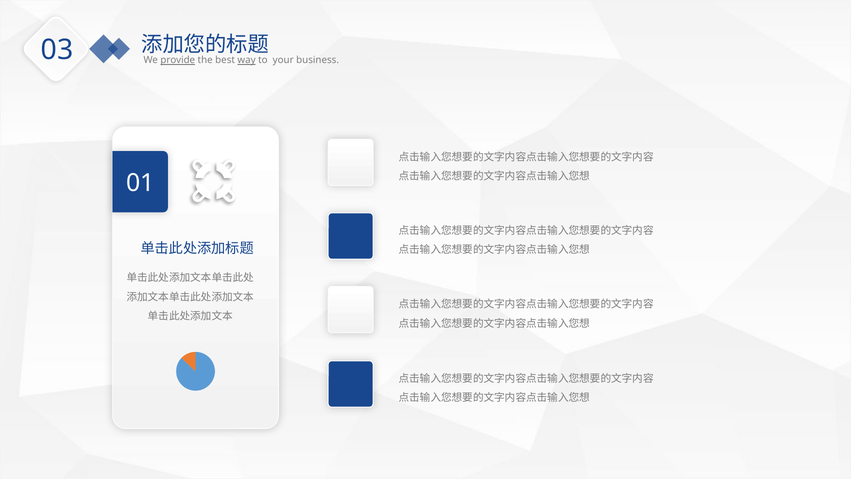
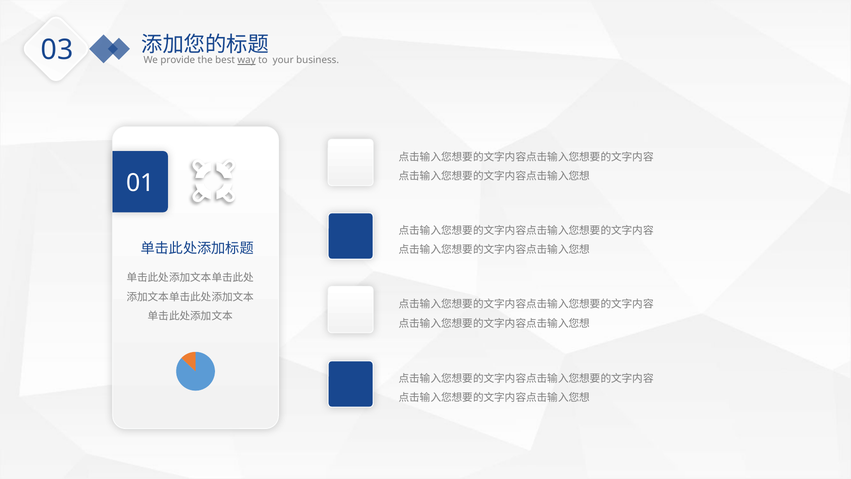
provide underline: present -> none
